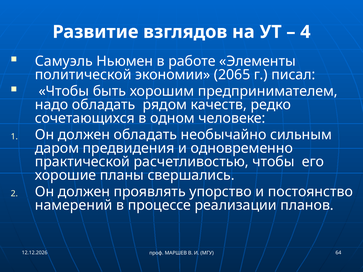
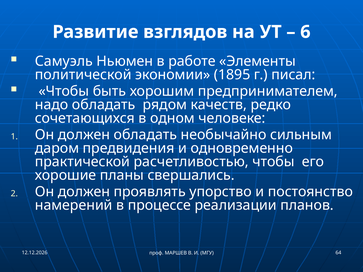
4: 4 -> 6
2065: 2065 -> 1895
